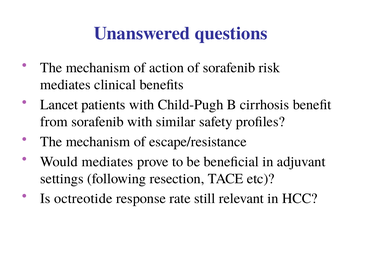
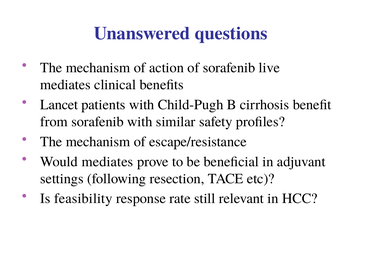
risk: risk -> live
octreotide: octreotide -> feasibility
